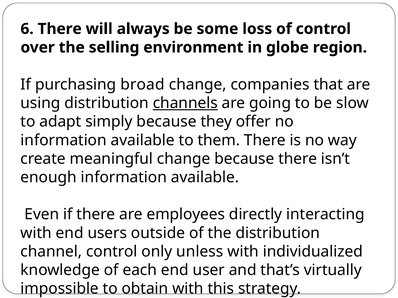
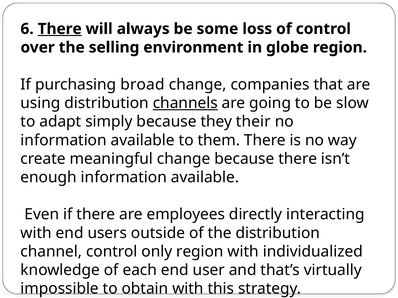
There at (60, 29) underline: none -> present
offer: offer -> their
only unless: unless -> region
